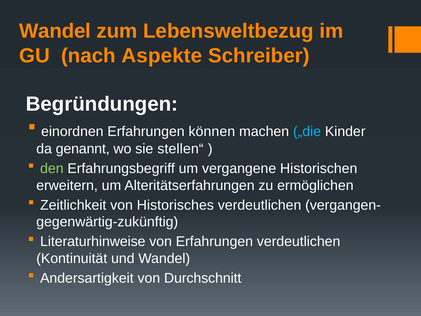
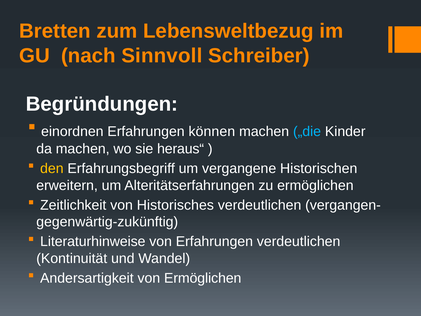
Wandel at (55, 31): Wandel -> Bretten
Aspekte: Aspekte -> Sinnvoll
da genannt: genannt -> machen
stellen“: stellen“ -> heraus“
den colour: light green -> yellow
von Durchschnitt: Durchschnitt -> Ermöglichen
